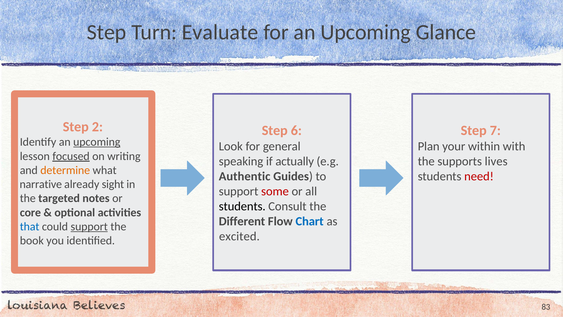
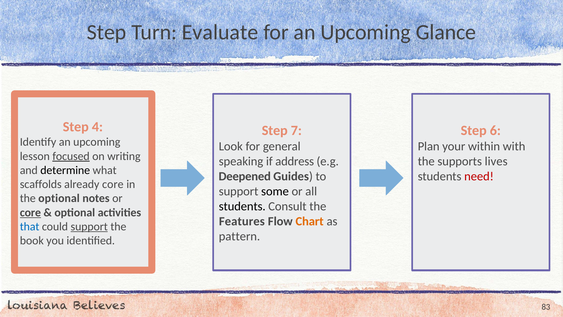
2: 2 -> 4
6: 6 -> 7
7: 7 -> 6
upcoming at (97, 142) underline: present -> none
actually: actually -> address
determine colour: orange -> black
Authentic: Authentic -> Deepened
narrative: narrative -> scaffolds
already sight: sight -> core
some colour: red -> black
the targeted: targeted -> optional
core at (30, 212) underline: none -> present
Different: Different -> Features
Chart colour: blue -> orange
excited: excited -> pattern
